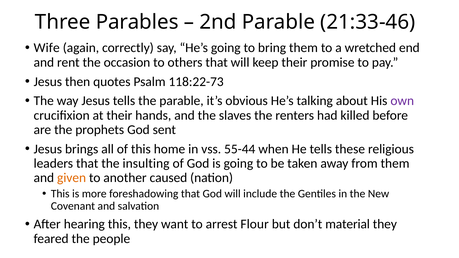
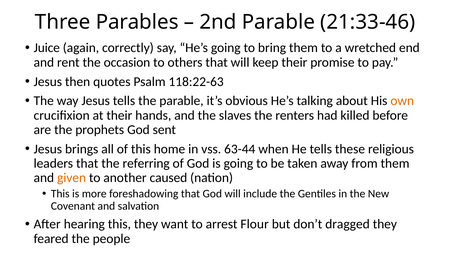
Wife: Wife -> Juice
118:22-73: 118:22-73 -> 118:22-63
own colour: purple -> orange
55-44: 55-44 -> 63-44
insulting: insulting -> referring
material: material -> dragged
